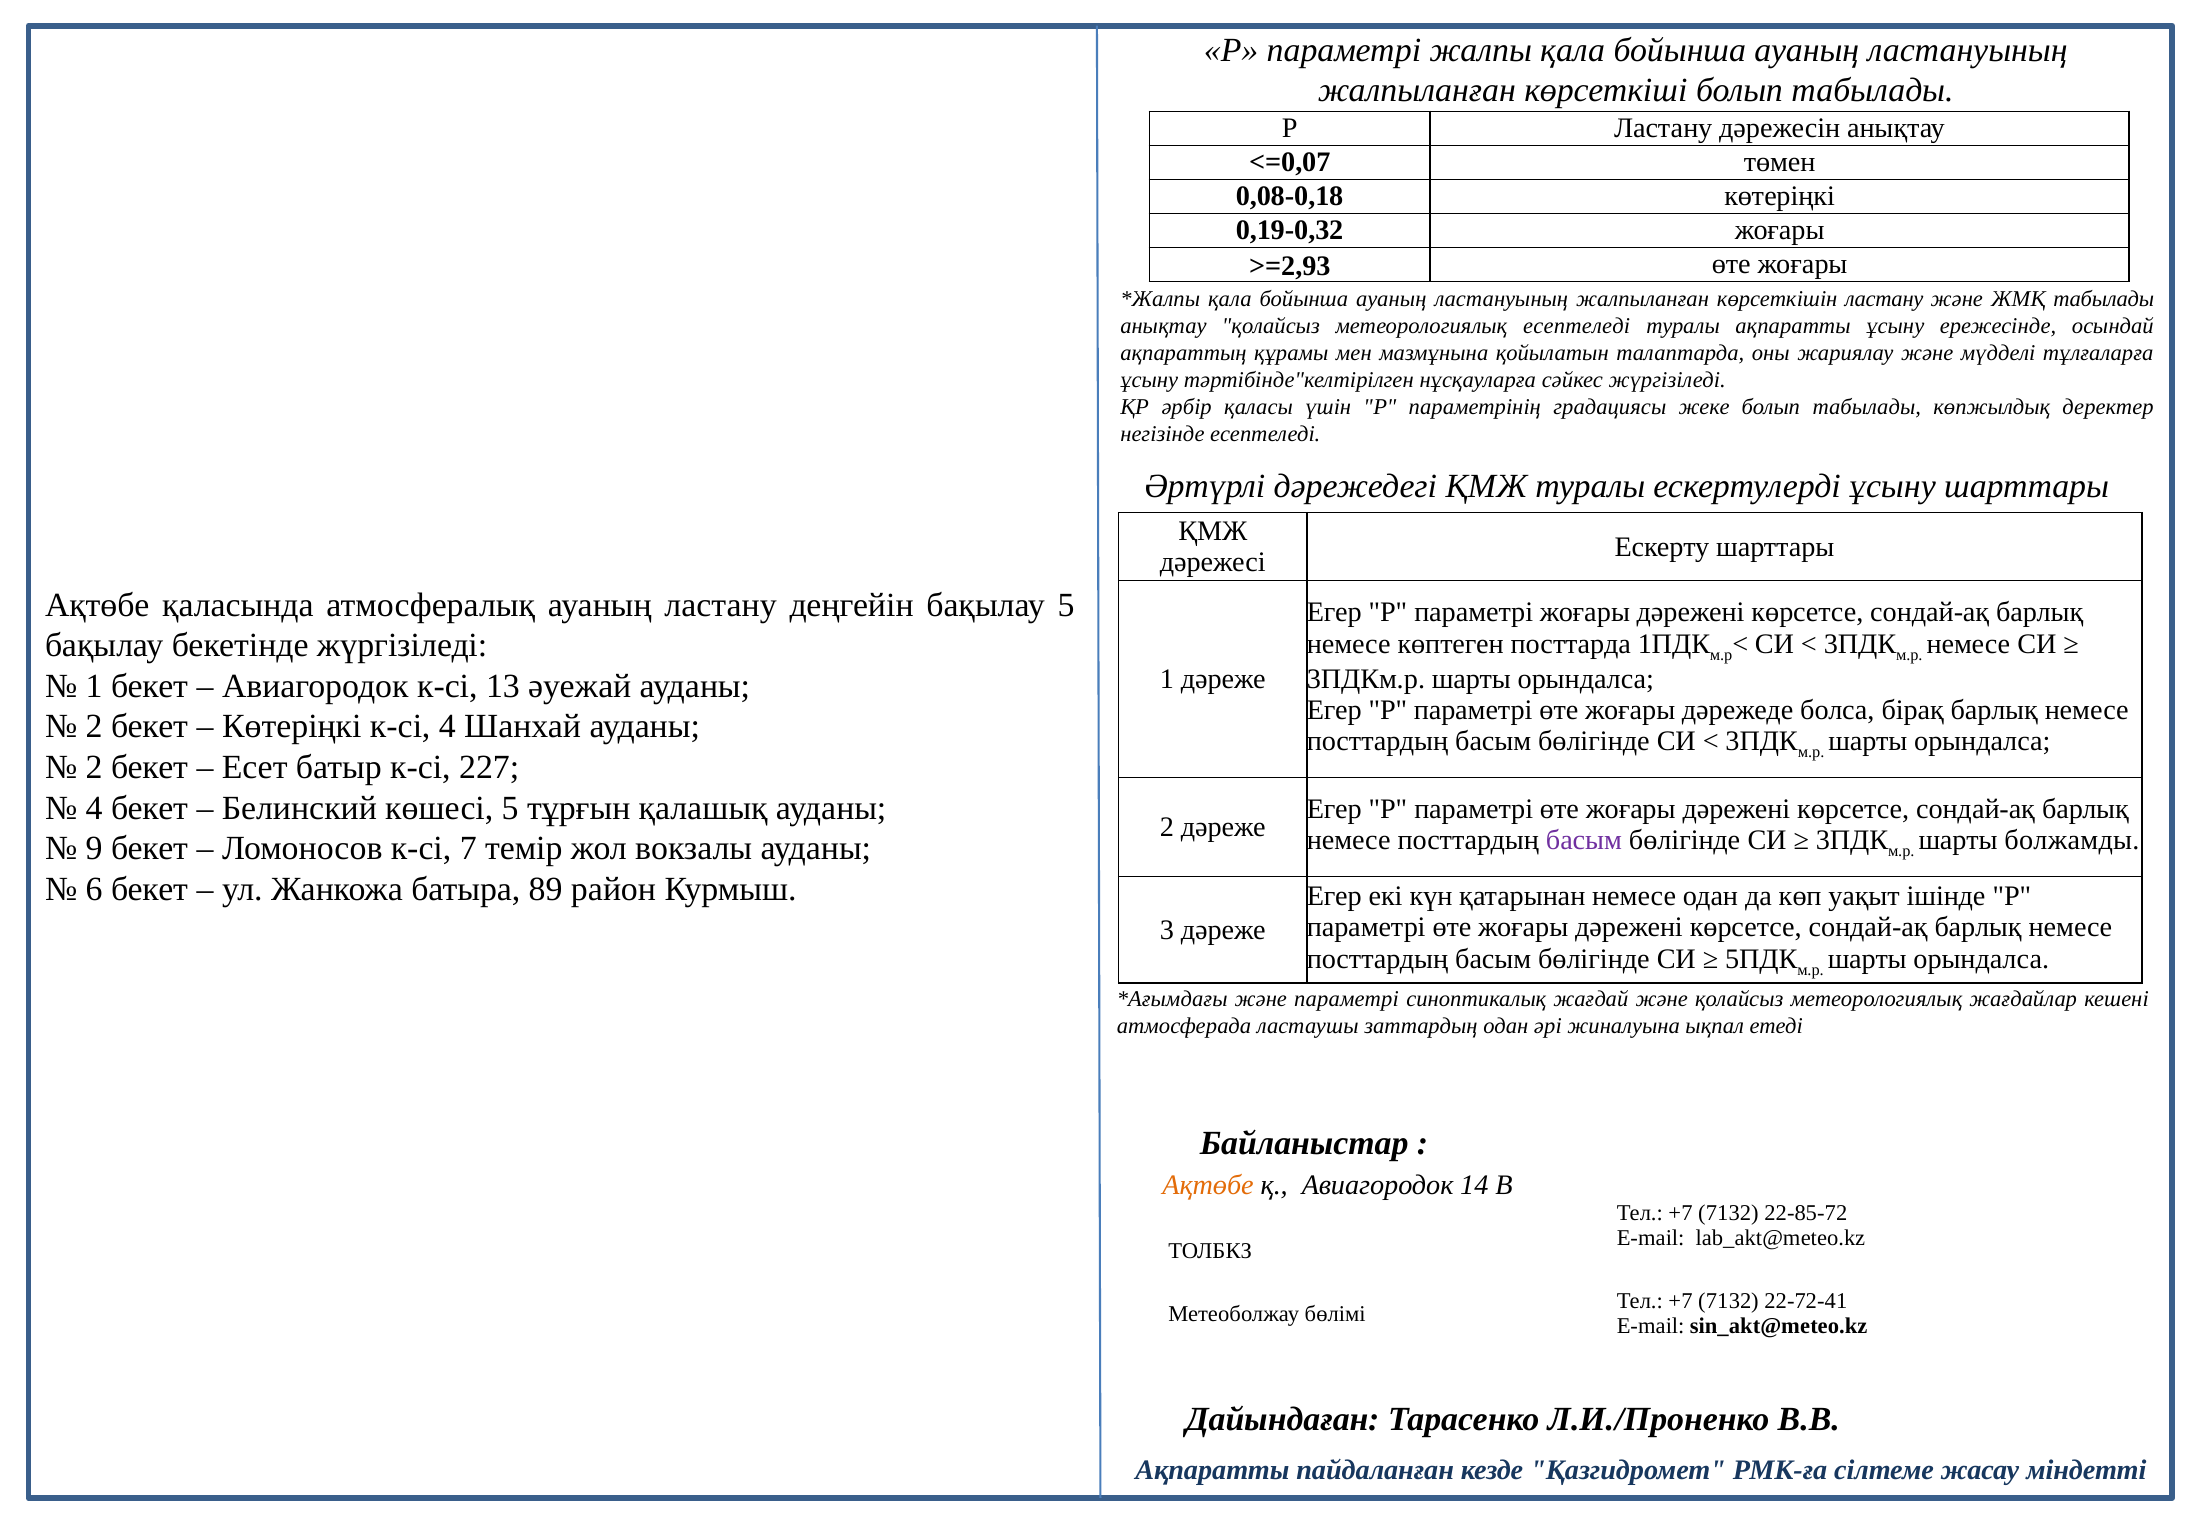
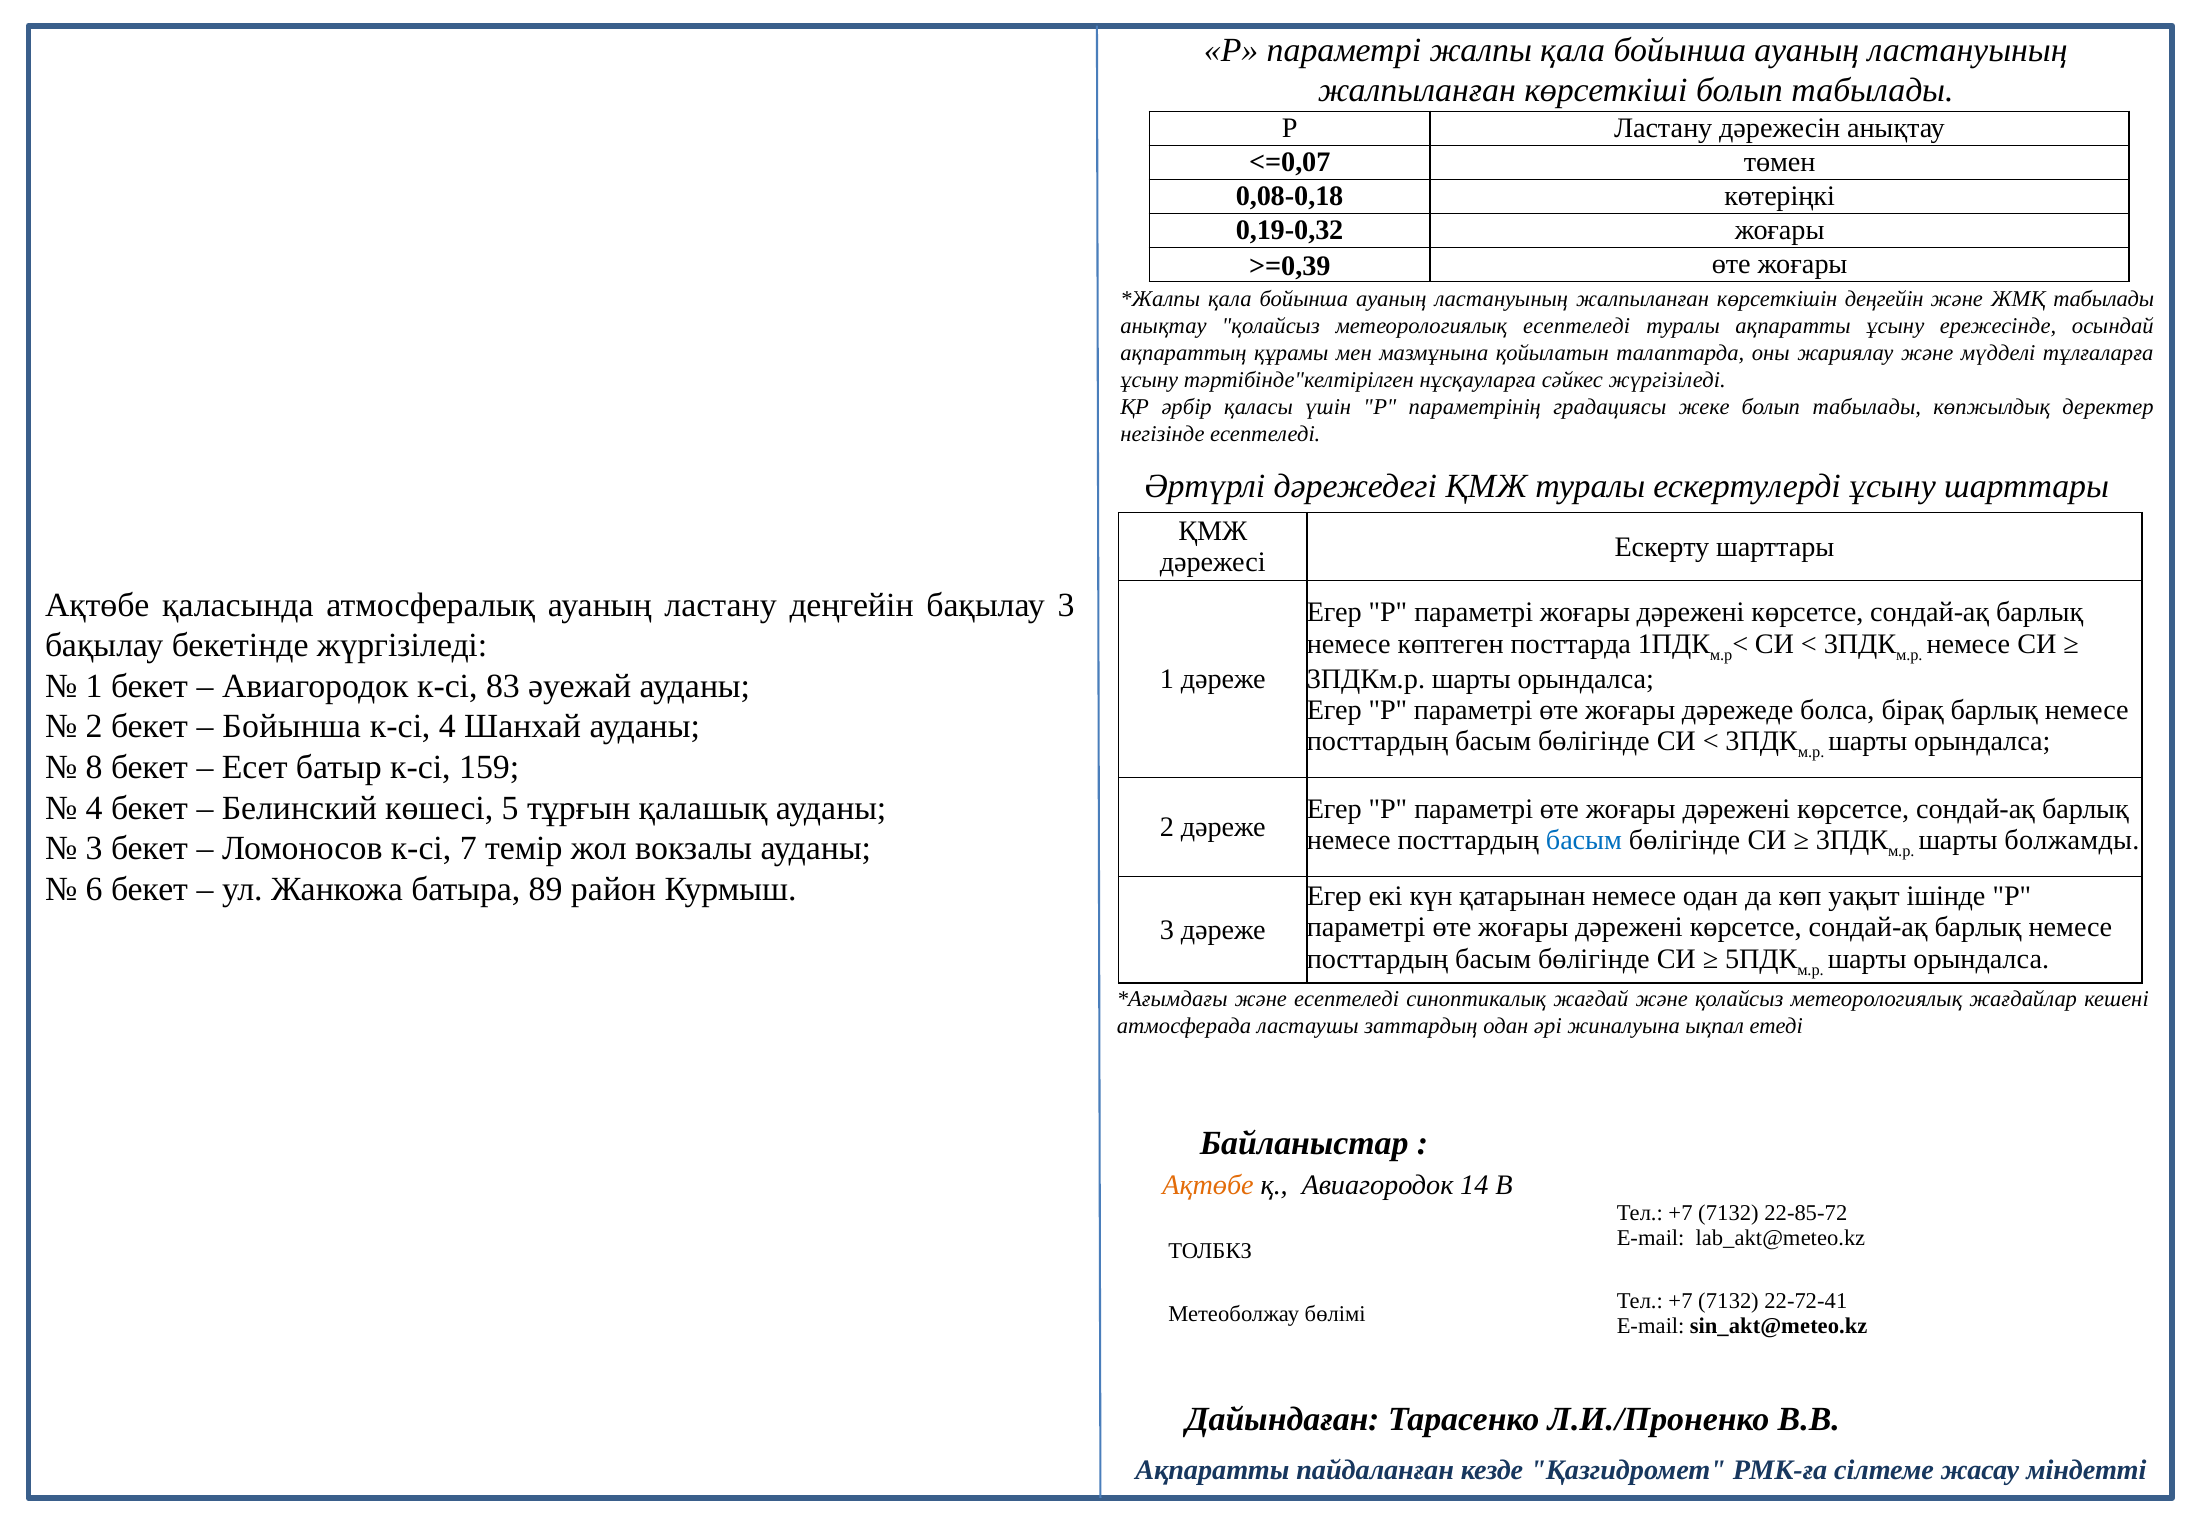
>=2,93: >=2,93 -> >=0,39
көрсеткішін ластану: ластану -> деңгейін
бақылау 5: 5 -> 3
13: 13 -> 83
Көтеріңкі at (292, 727): Көтеріңкі -> Бойынша
2 at (94, 767): 2 -> 8
227: 227 -> 159
басым at (1584, 840) colour: purple -> blue
9 at (94, 849): 9 -> 3
және параметрі: параметрі -> есептеледі
